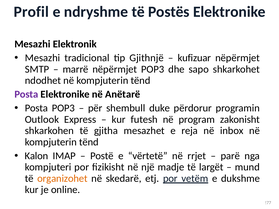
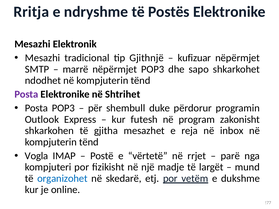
Profil: Profil -> Rritja
Anëtarë: Anëtarë -> Shtrihet
Kalon: Kalon -> Vogla
organizohet colour: orange -> blue
